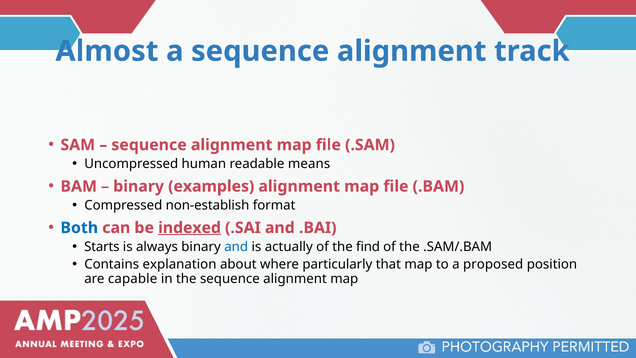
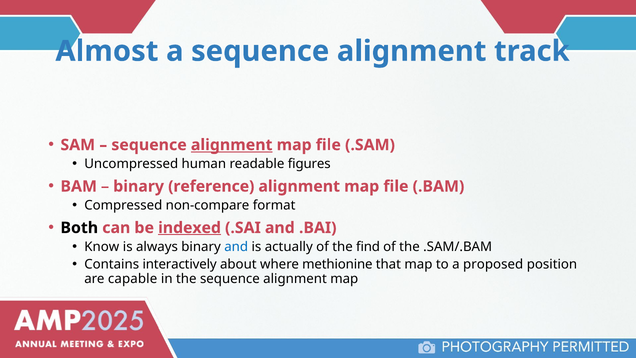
alignment at (232, 145) underline: none -> present
means: means -> figures
examples: examples -> reference
non-establish: non-establish -> non-compare
Both colour: blue -> black
Starts: Starts -> Know
explanation: explanation -> interactively
particularly: particularly -> methionine
